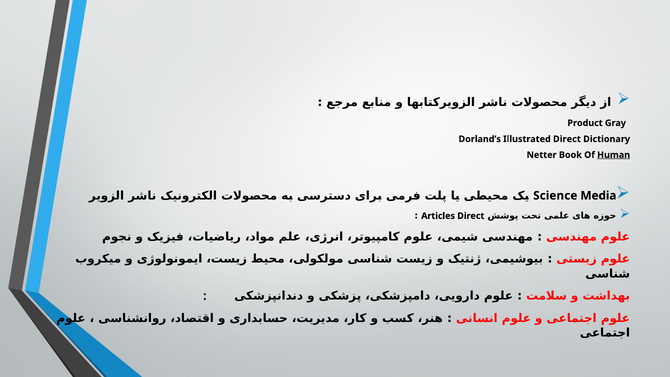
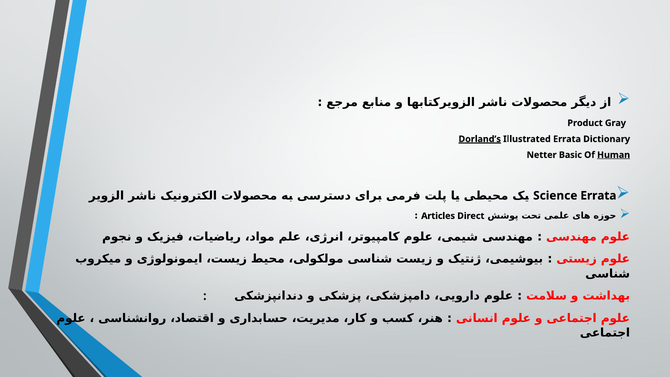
Dorland’s underline: none -> present
Illustrated Direct: Direct -> Errata
Book: Book -> Basic
Science Media: Media -> Errata
